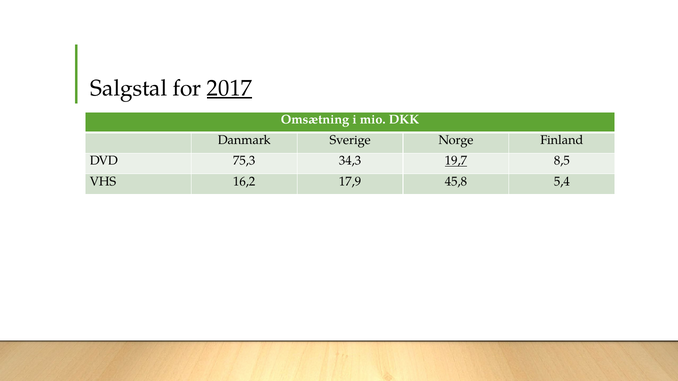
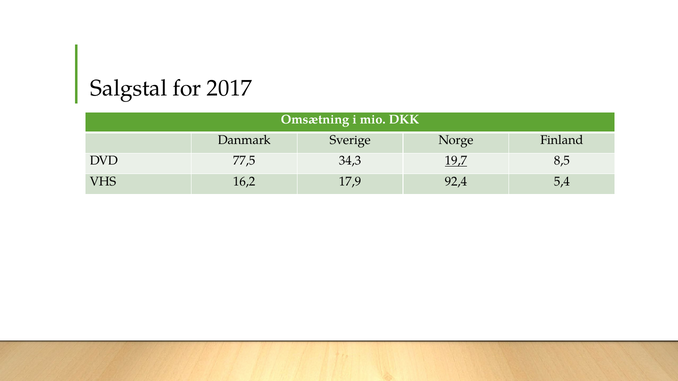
2017 underline: present -> none
75,3: 75,3 -> 77,5
45,8: 45,8 -> 92,4
